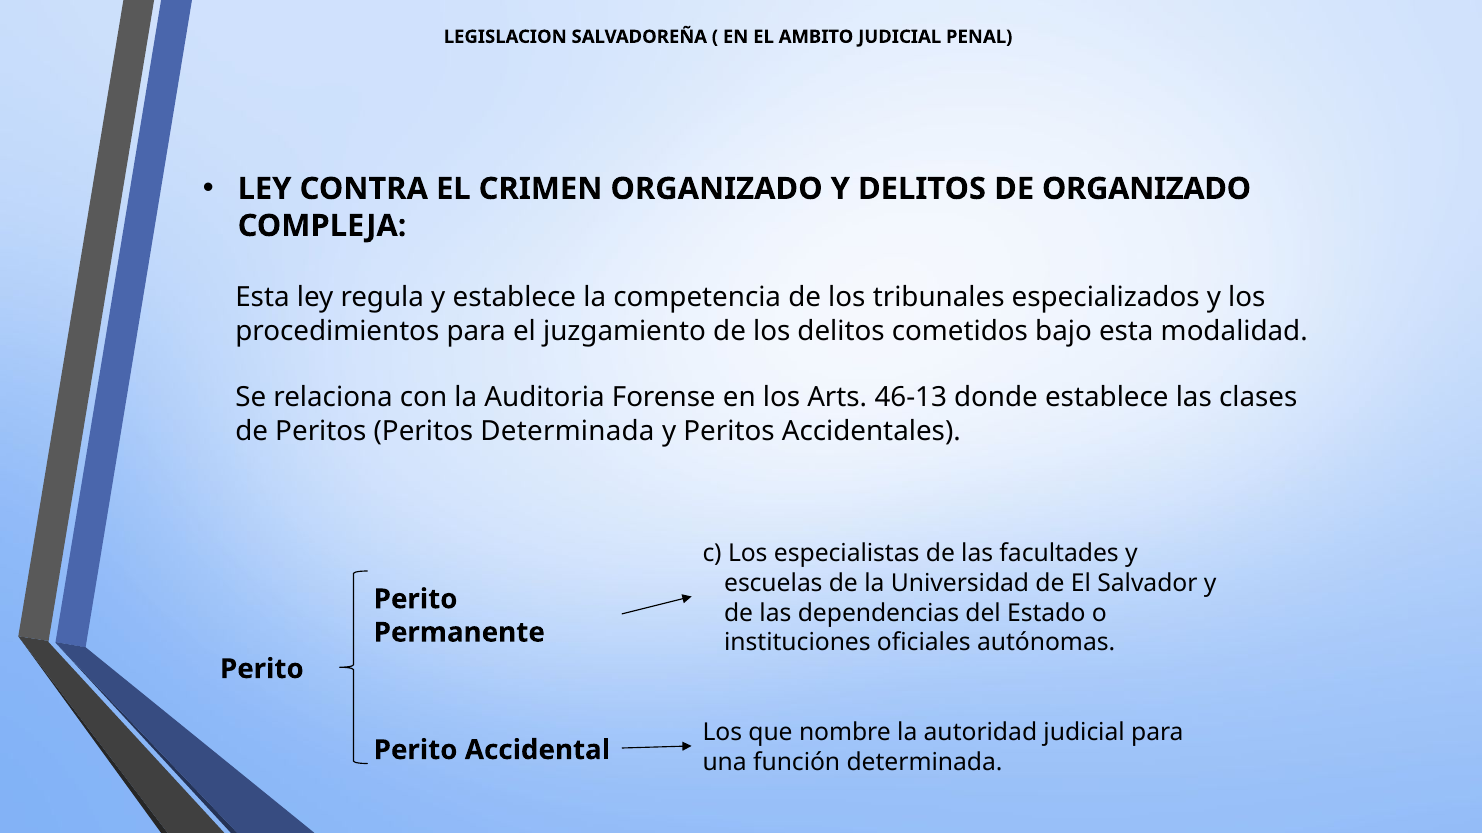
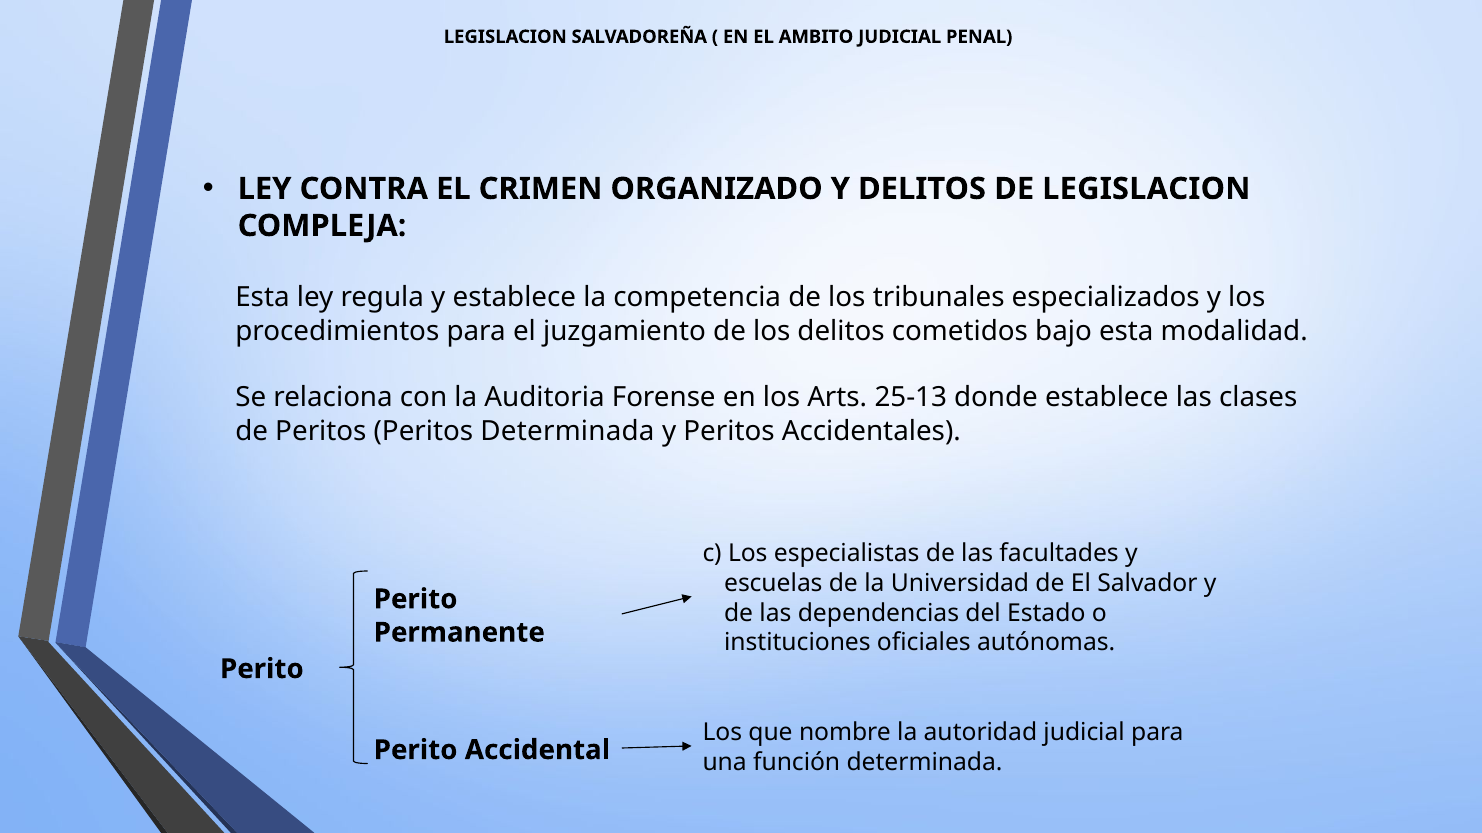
DE ORGANIZADO: ORGANIZADO -> LEGISLACION
46-13: 46-13 -> 25-13
